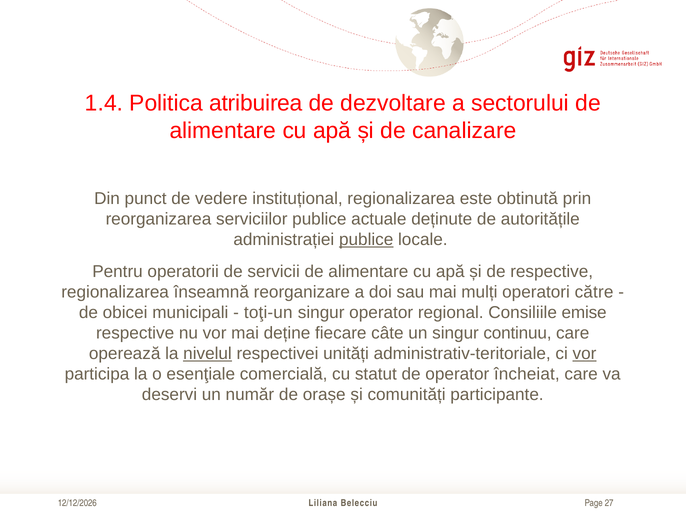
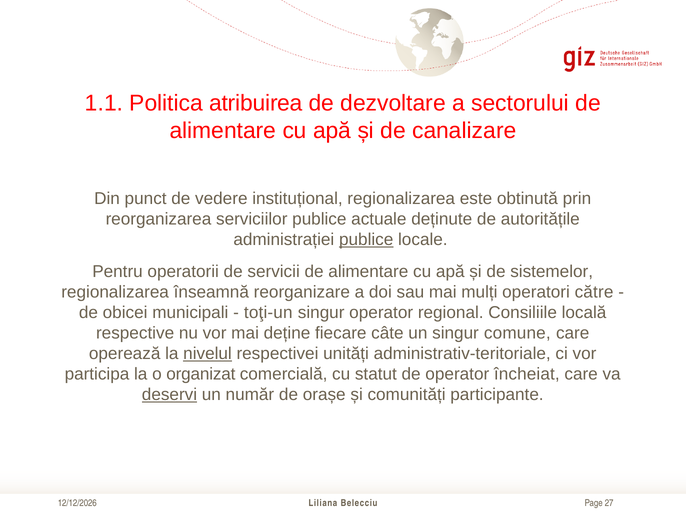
1.4: 1.4 -> 1.1
de respective: respective -> sistemelor
emise: emise -> locală
continuu: continuu -> comune
vor at (584, 354) underline: present -> none
esenţiale: esenţiale -> organizat
deservi underline: none -> present
